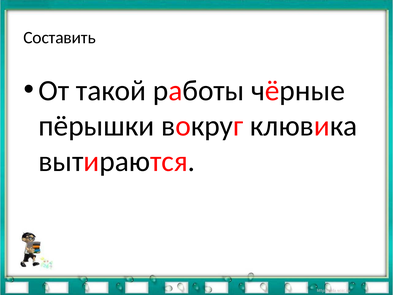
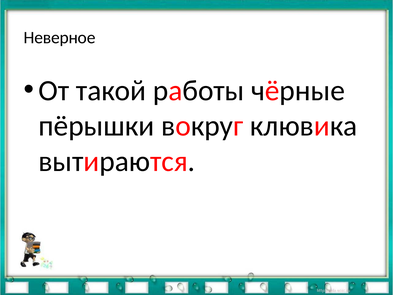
Составить: Составить -> Неверное
